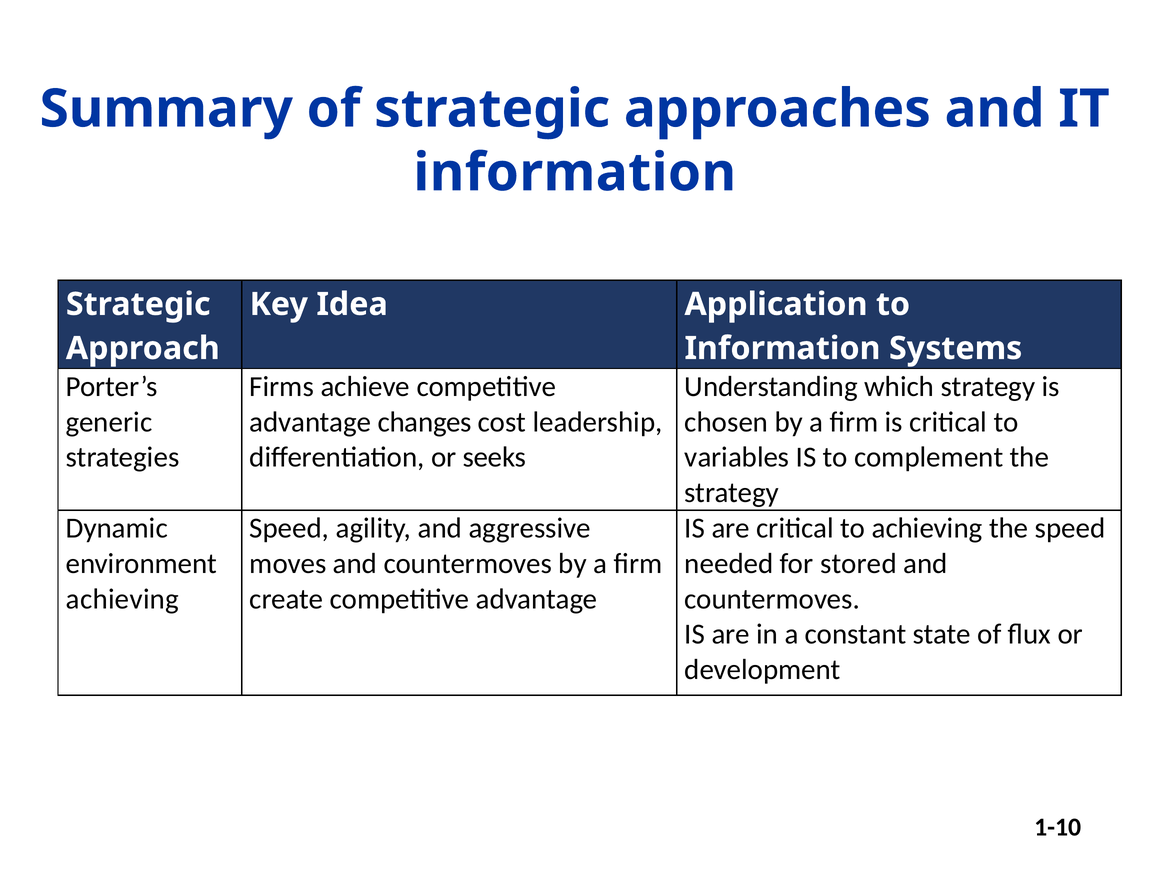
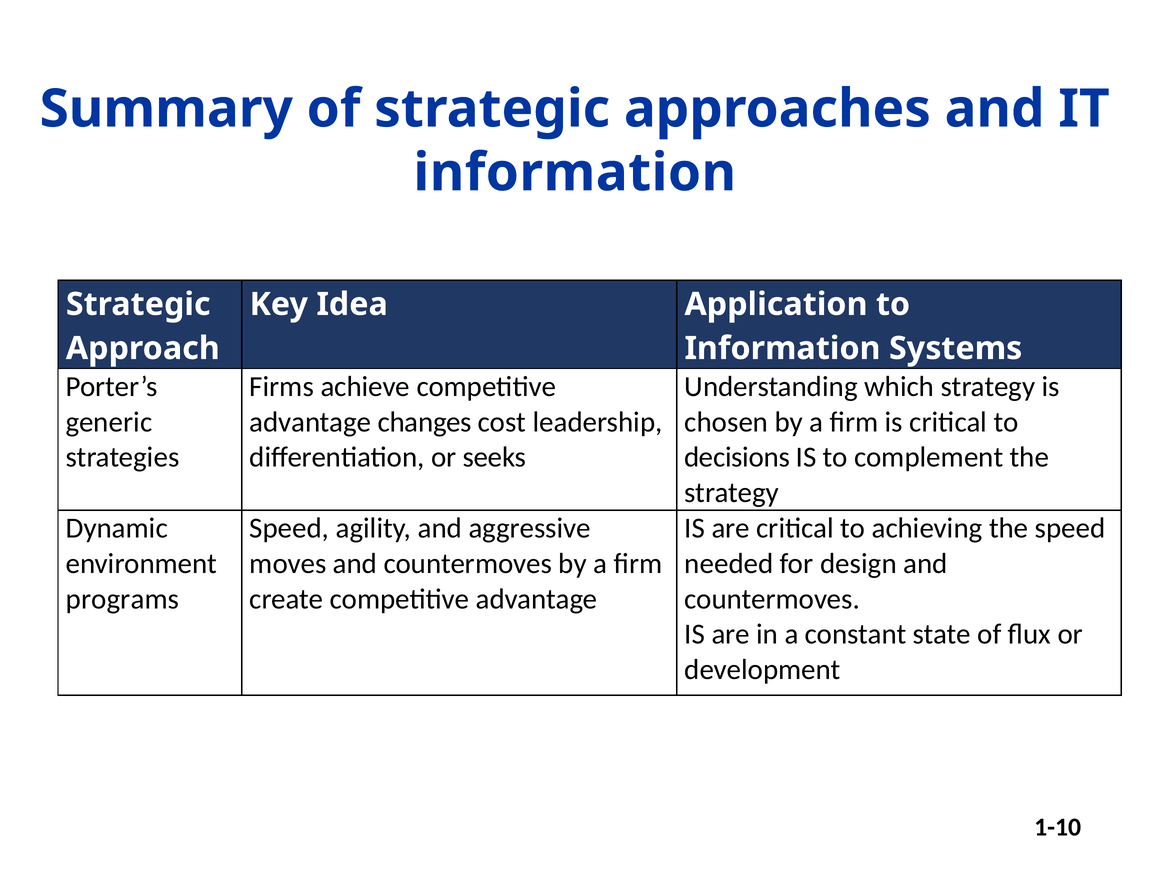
variables: variables -> decisions
stored: stored -> design
achieving at (122, 599): achieving -> programs
